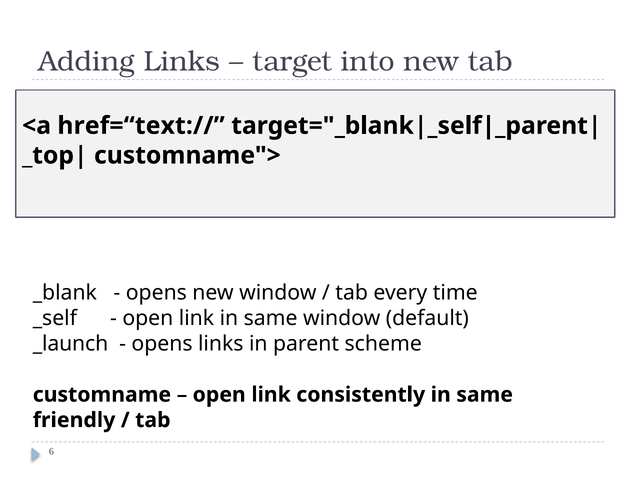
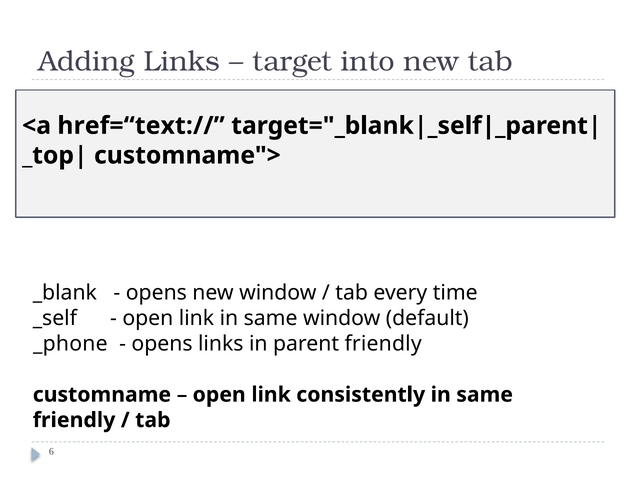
_launch: _launch -> _phone
parent scheme: scheme -> friendly
